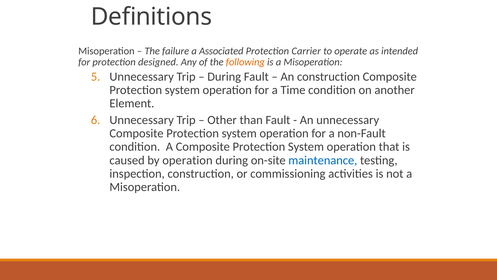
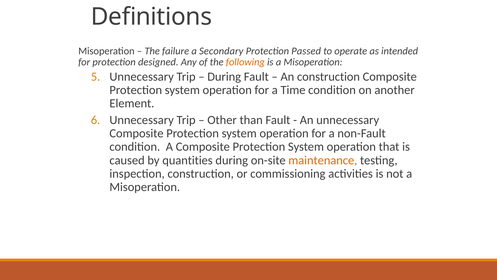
Associated: Associated -> Secondary
Carrier: Carrier -> Passed
by operation: operation -> quantities
maintenance colour: blue -> orange
